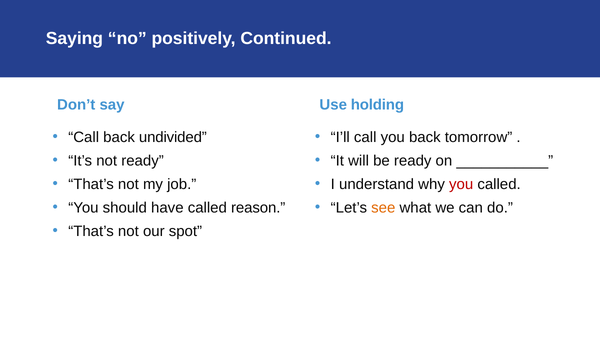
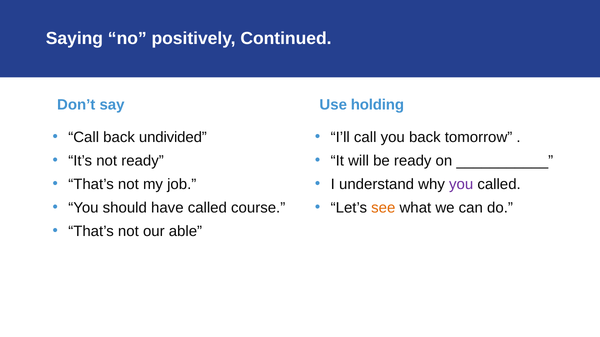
you at (461, 184) colour: red -> purple
reason: reason -> course
spot: spot -> able
